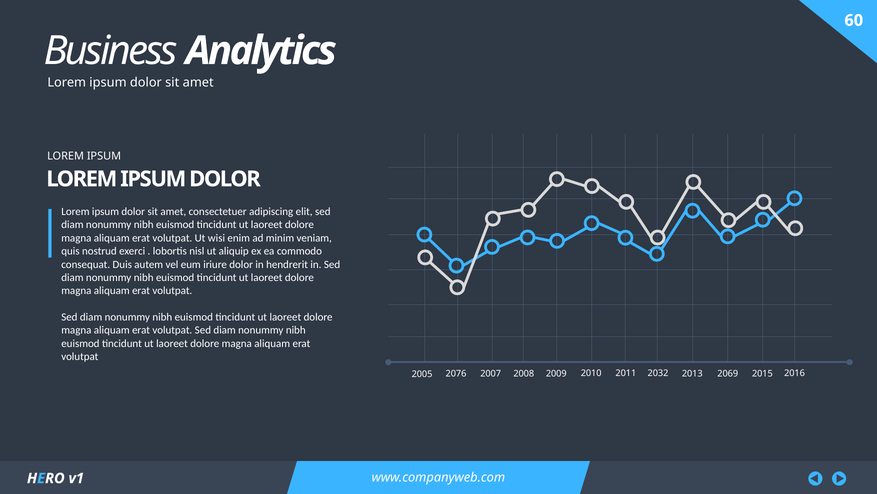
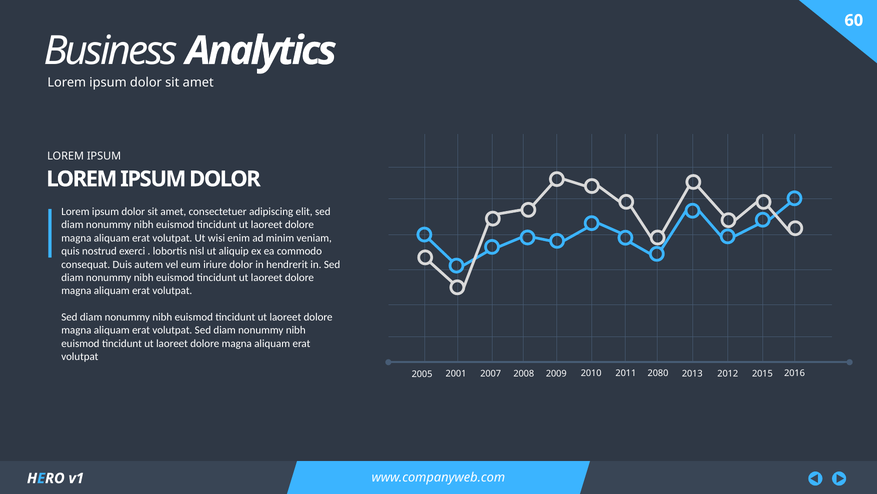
2032: 2032 -> 2080
2069: 2069 -> 2012
2076: 2076 -> 2001
